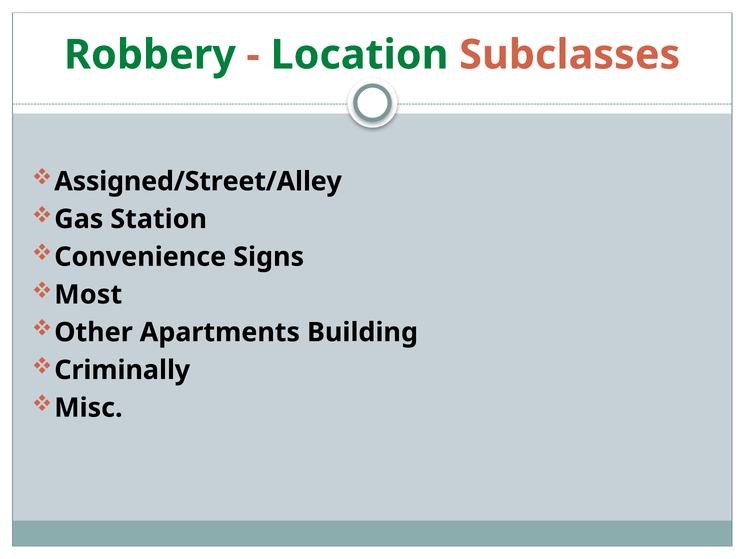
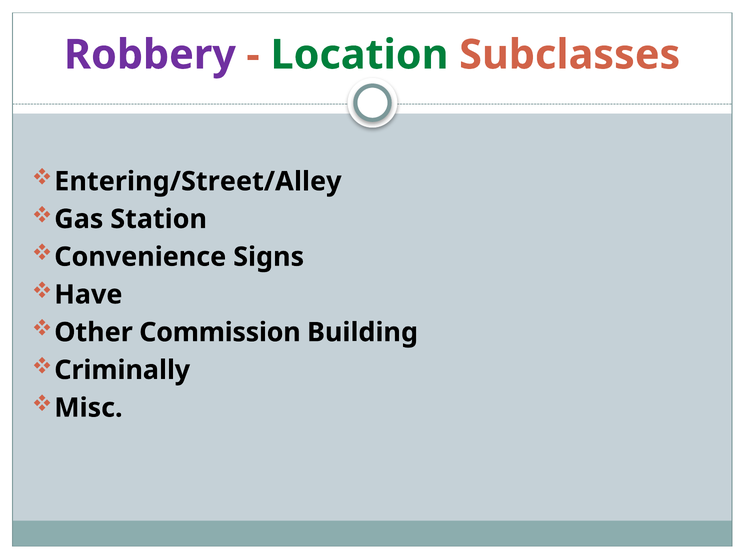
Robbery colour: green -> purple
Assigned/Street/Alley: Assigned/Street/Alley -> Entering/Street/Alley
Most: Most -> Have
Apartments: Apartments -> Commission
